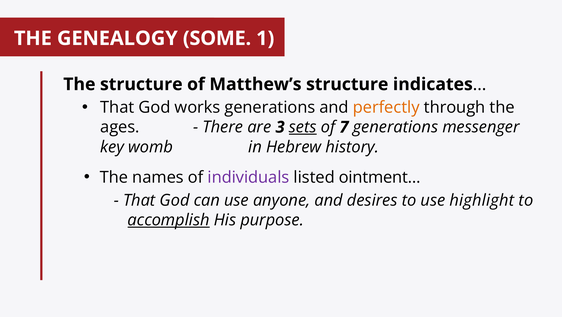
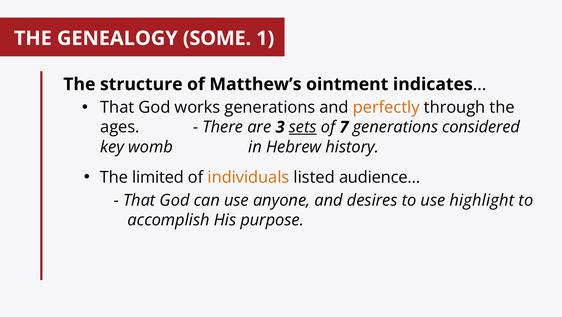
Matthew’s structure: structure -> ointment
messenger: messenger -> considered
names: names -> limited
individuals colour: purple -> orange
ointment…: ointment… -> audience…
accomplish underline: present -> none
